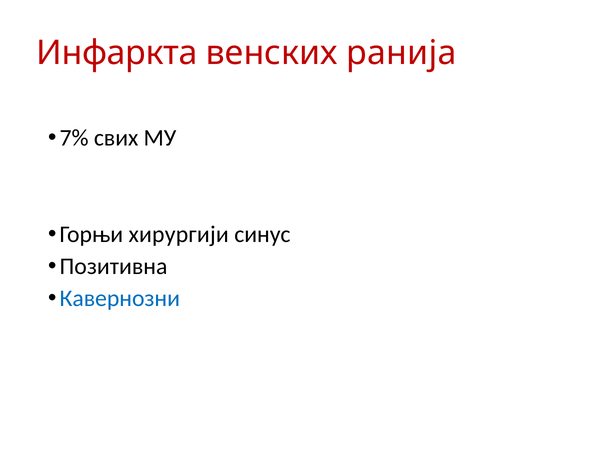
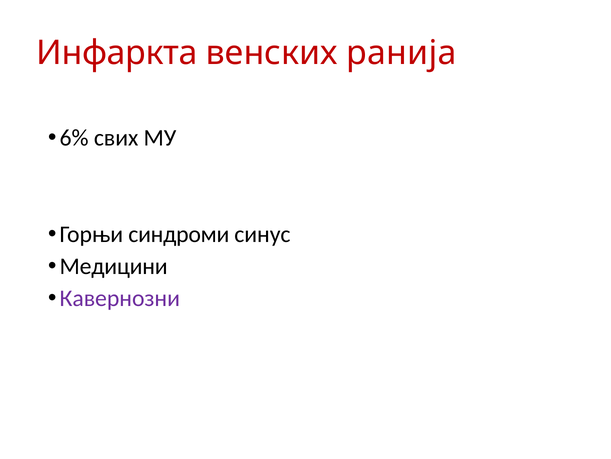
7%: 7% -> 6%
хирургији: хирургији -> синдроми
Позитивна: Позитивна -> Медицини
Кавернозни colour: blue -> purple
